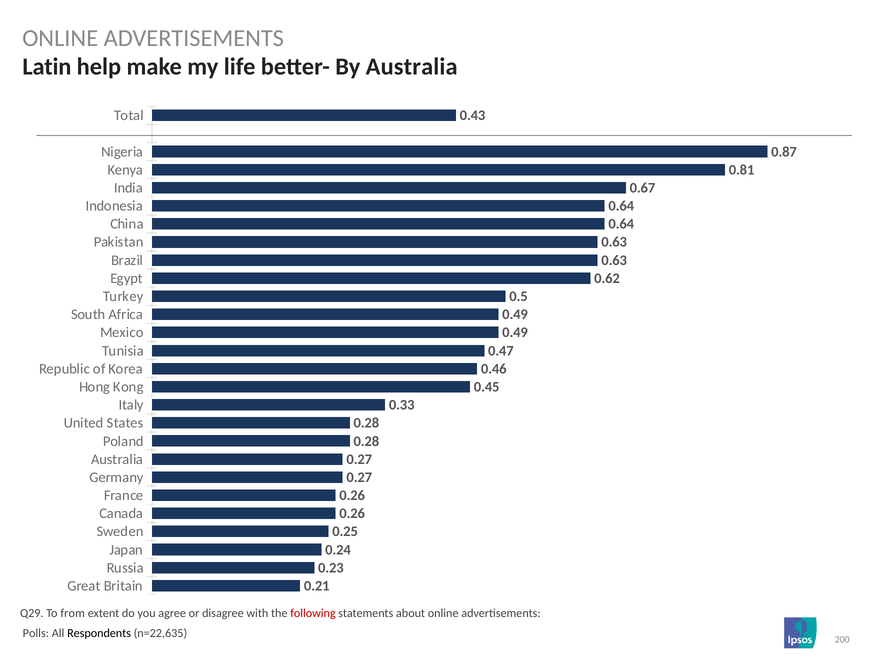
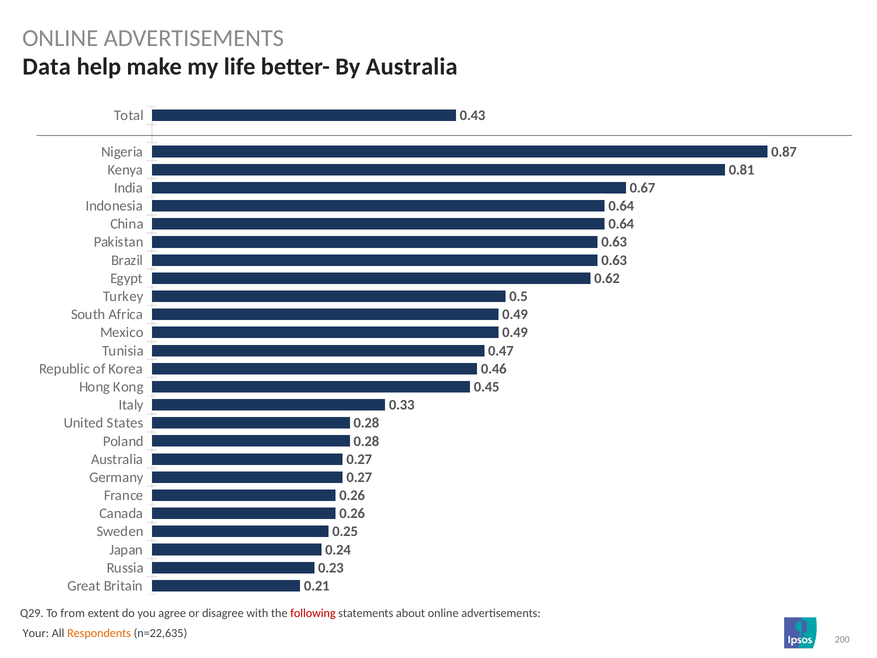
Latin: Latin -> Data
Polls: Polls -> Your
Respondents colour: black -> orange
